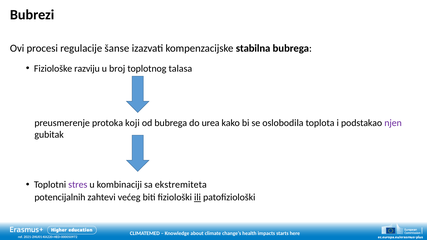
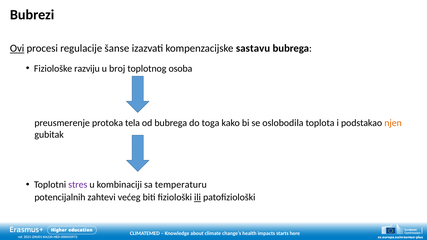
Ovi underline: none -> present
stabilna: stabilna -> sastavu
talasa: talasa -> osoba
koji: koji -> tela
urea: urea -> toga
njen colour: purple -> orange
ekstremiteta: ekstremiteta -> temperaturu
